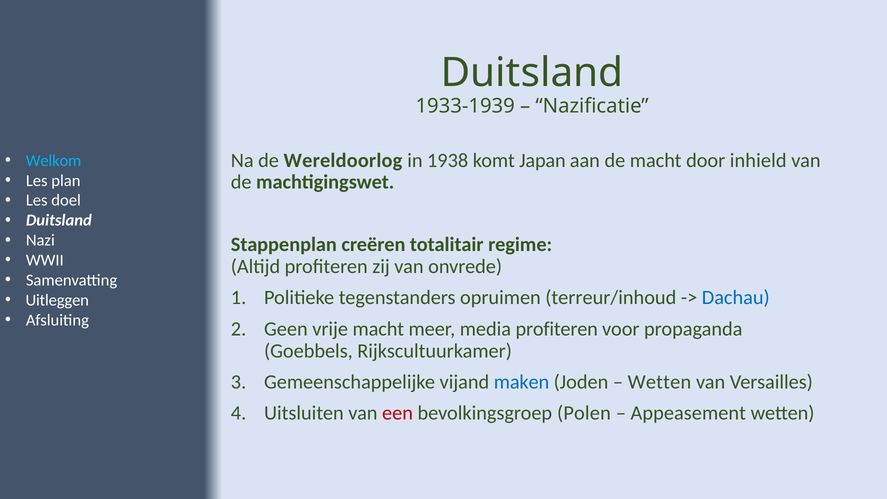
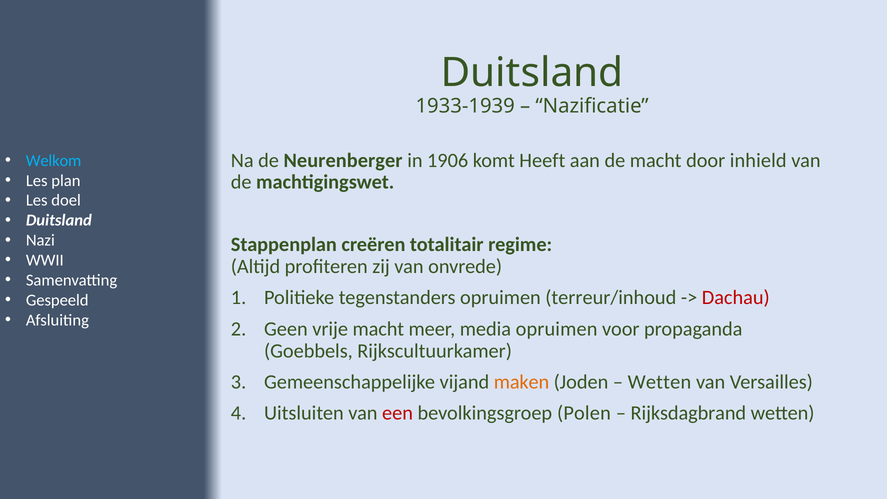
Wereldoorlog: Wereldoorlog -> Neurenberger
1938: 1938 -> 1906
Japan: Japan -> Heeft
Dachau colour: blue -> red
Uitleggen: Uitleggen -> Gespeeld
media profiteren: profiteren -> opruimen
maken colour: blue -> orange
Appeasement: Appeasement -> Rijksdagbrand
